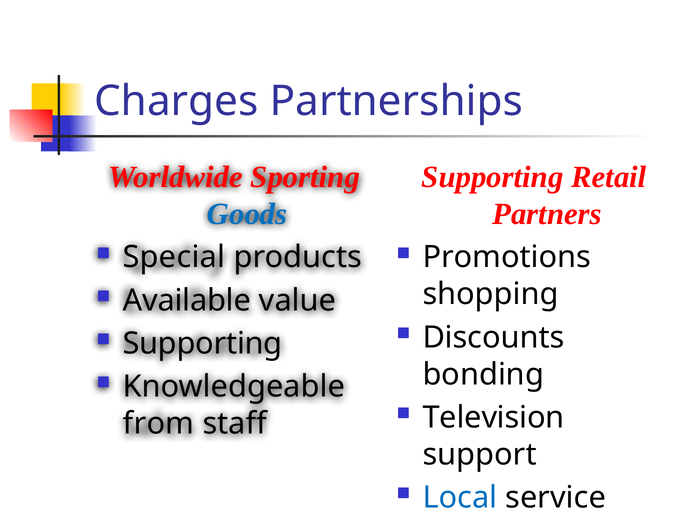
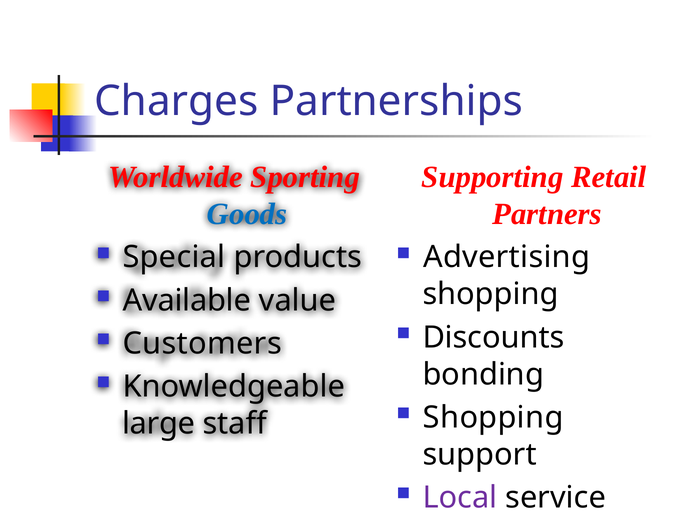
Promotions: Promotions -> Advertising
Supporting at (202, 343): Supporting -> Customers
Television at (494, 417): Television -> Shopping
from: from -> large
Local colour: blue -> purple
